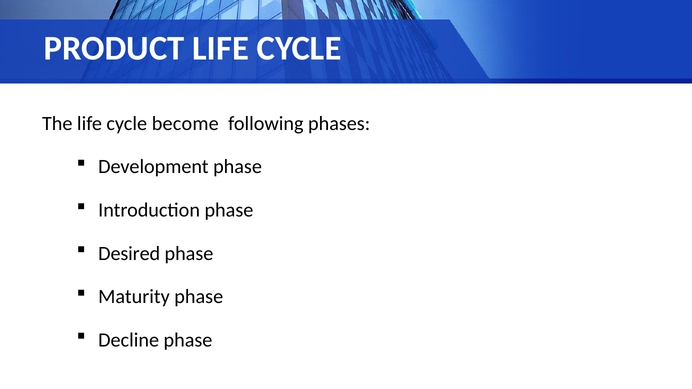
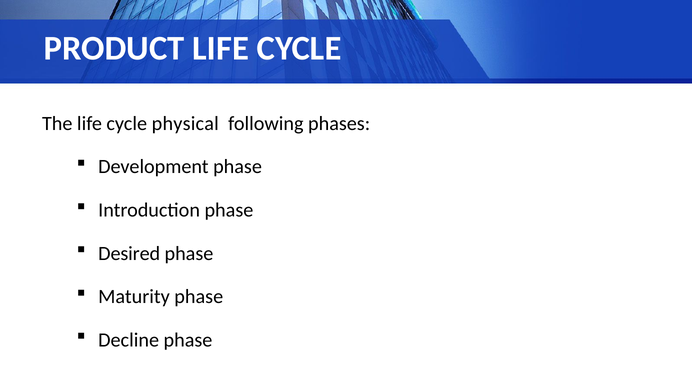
become: become -> physical
